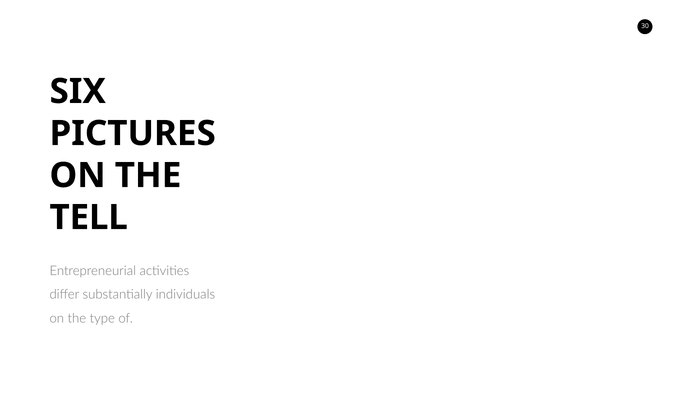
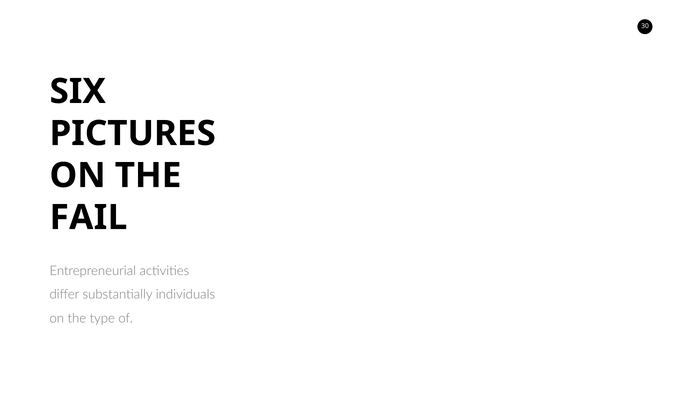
TELL: TELL -> FAIL
